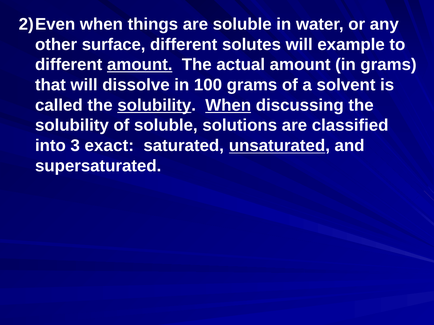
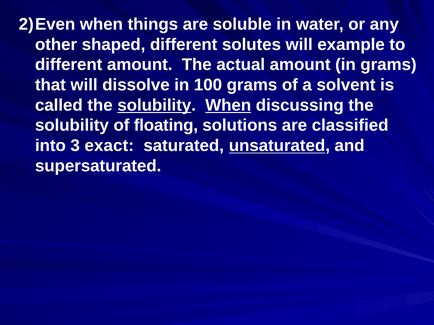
surface: surface -> shaped
amount at (140, 65) underline: present -> none
of soluble: soluble -> floating
